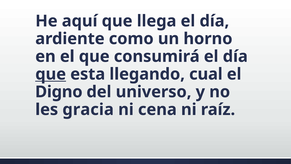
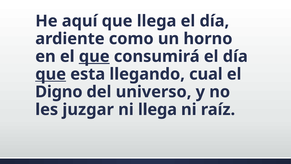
que at (94, 56) underline: none -> present
gracia: gracia -> juzgar
ni cena: cena -> llega
